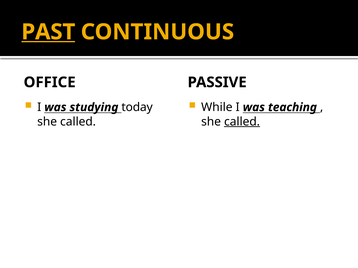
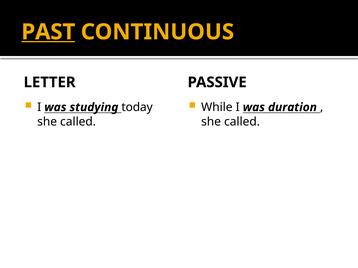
OFFICE: OFFICE -> LETTER
teaching: teaching -> duration
called at (242, 122) underline: present -> none
